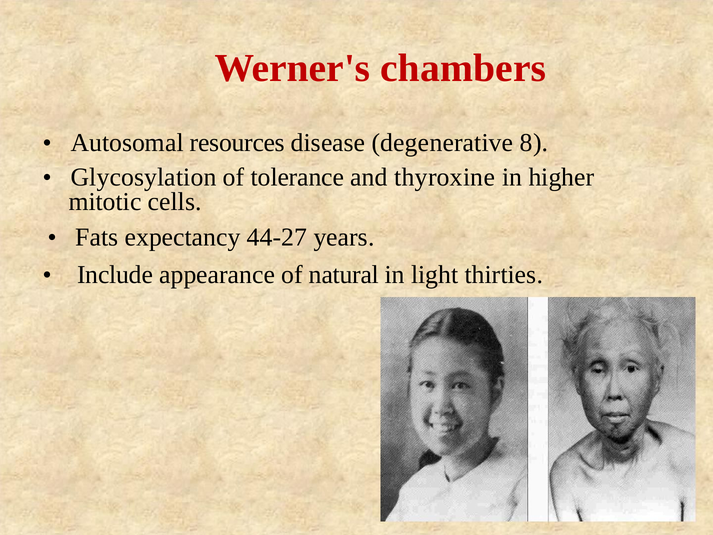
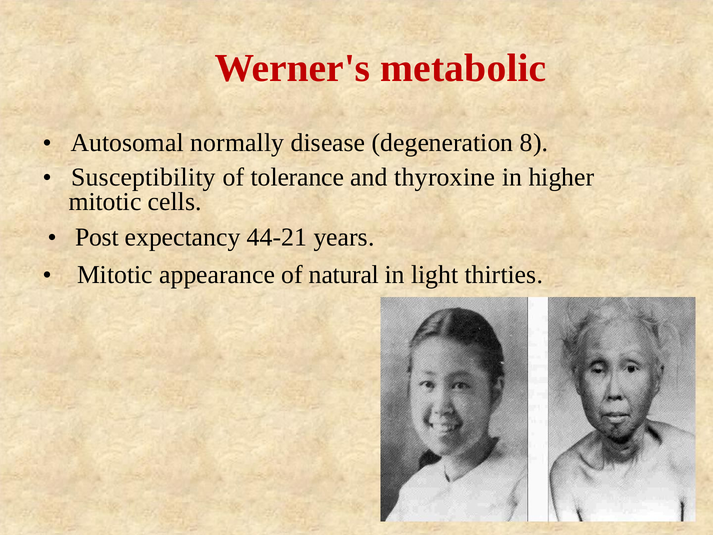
chambers: chambers -> metabolic
resources: resources -> normally
degenerative: degenerative -> degeneration
Glycosylation: Glycosylation -> Susceptibility
Fats: Fats -> Post
44-27: 44-27 -> 44-21
Include at (115, 274): Include -> Mitotic
